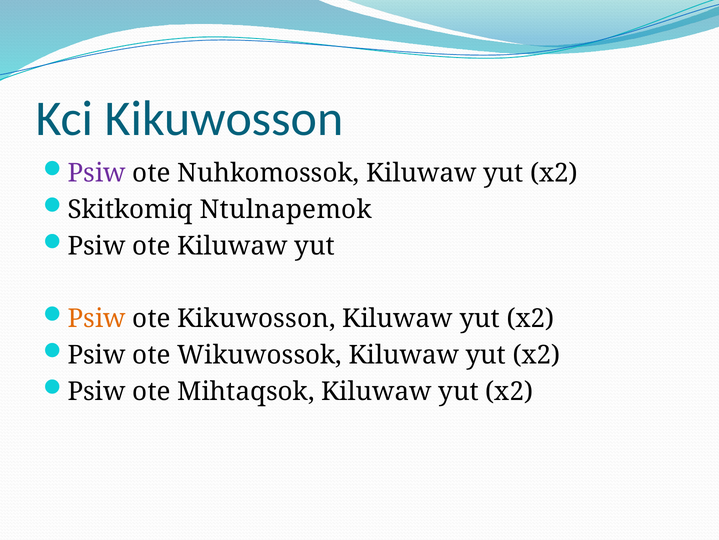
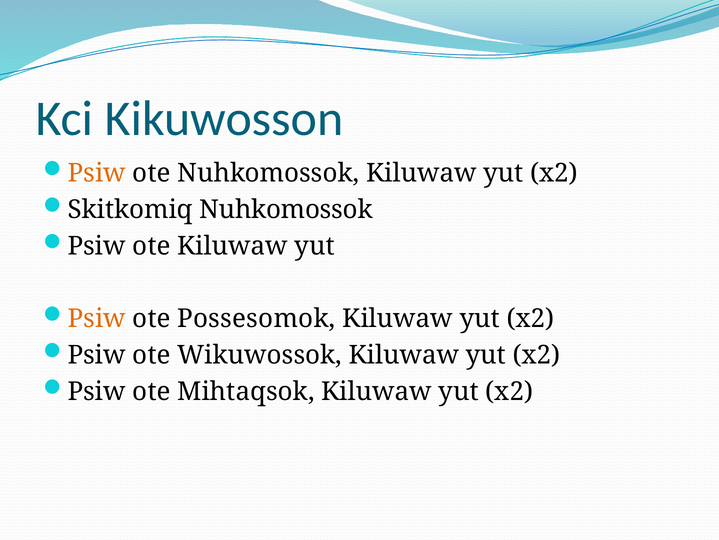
Psiw at (97, 173) colour: purple -> orange
Skitkomiq Ntulnapemok: Ntulnapemok -> Nuhkomossok
ote Kikuwosson: Kikuwosson -> Possesomok
